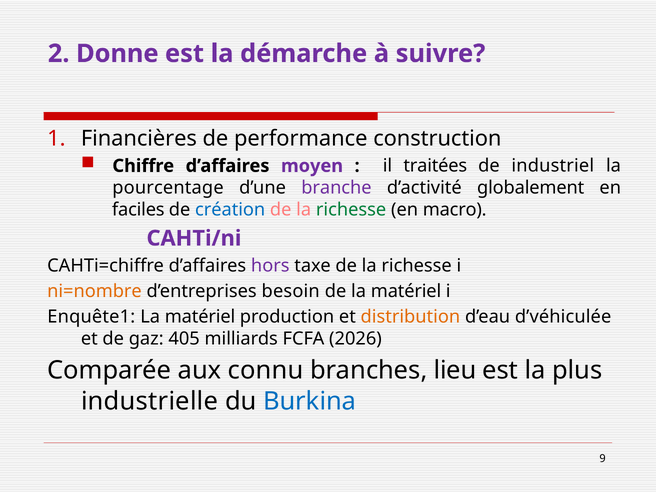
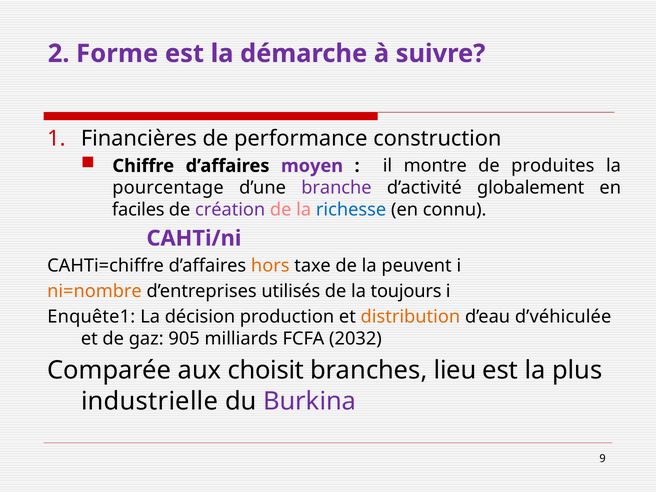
Donne: Donne -> Forme
traitées: traitées -> montre
industriel: industriel -> produites
création colour: blue -> purple
richesse at (351, 210) colour: green -> blue
macro: macro -> connu
hors colour: purple -> orange
taxe de la richesse: richesse -> peuvent
besoin: besoin -> utilisés
de la matériel: matériel -> toujours
matériel at (200, 317): matériel -> décision
405: 405 -> 905
2026: 2026 -> 2032
connu: connu -> choisit
Burkina colour: blue -> purple
